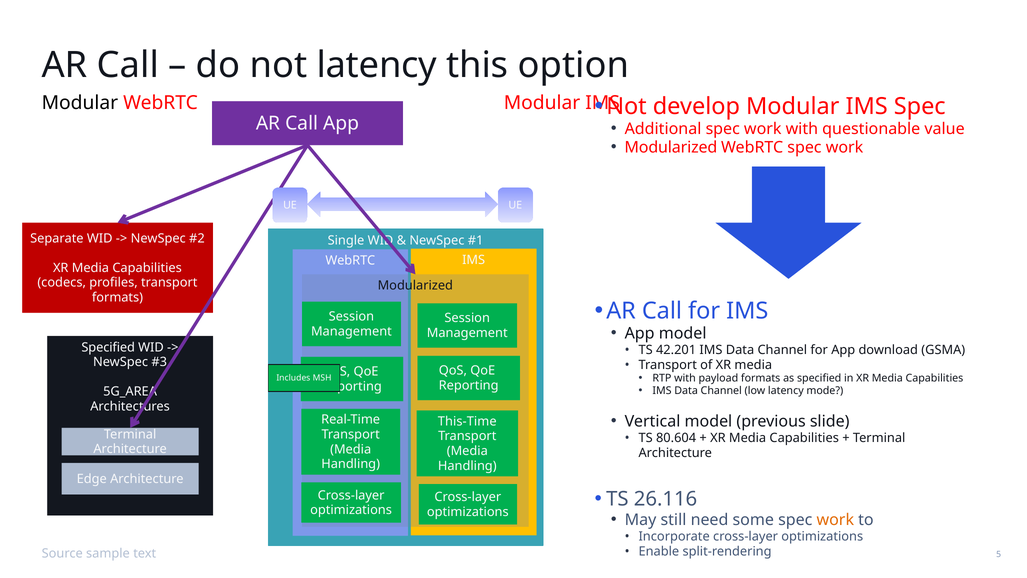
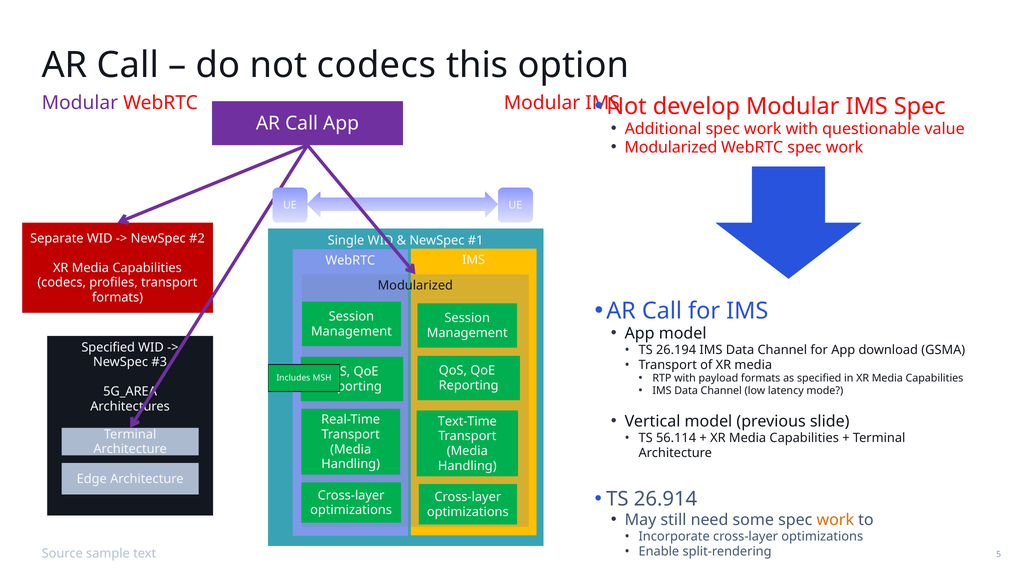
not latency: latency -> codecs
Modular at (80, 103) colour: black -> purple
42.201: 42.201 -> 26.194
This-Time: This-Time -> Text-Time
80.604: 80.604 -> 56.114
26.116: 26.116 -> 26.914
